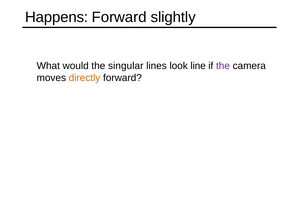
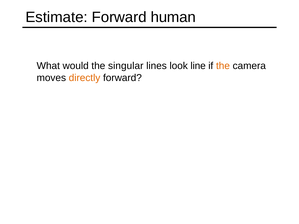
Happens: Happens -> Estimate
slightly: slightly -> human
the at (223, 66) colour: purple -> orange
